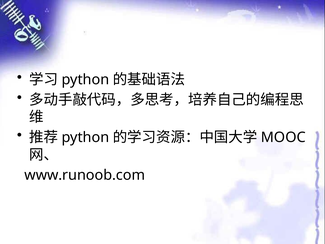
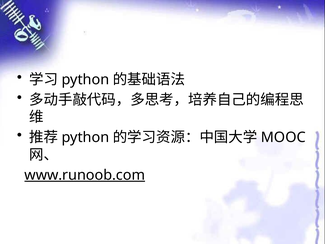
www.runoob.com underline: none -> present
